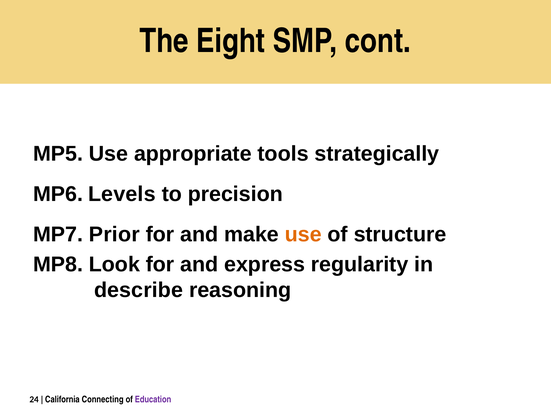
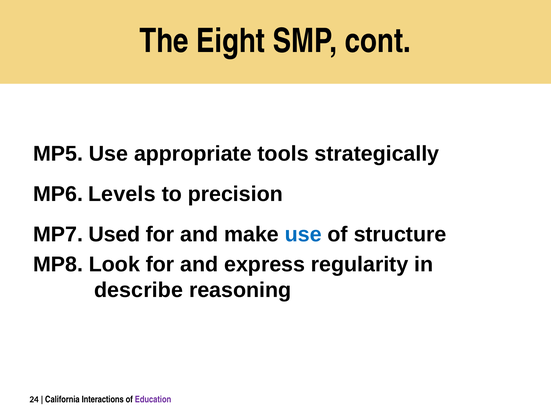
Prior: Prior -> Used
use at (303, 234) colour: orange -> blue
Connecting: Connecting -> Interactions
